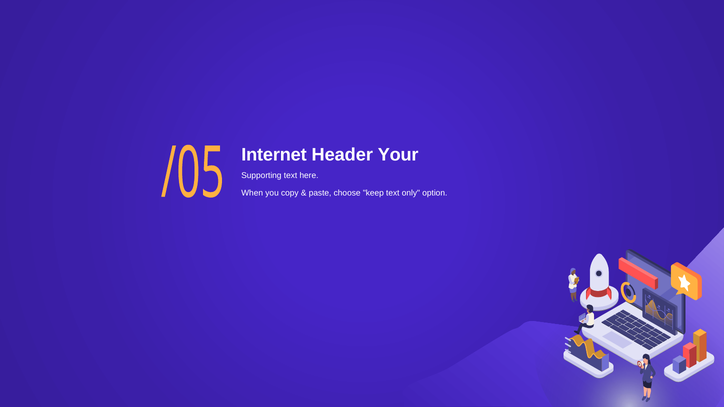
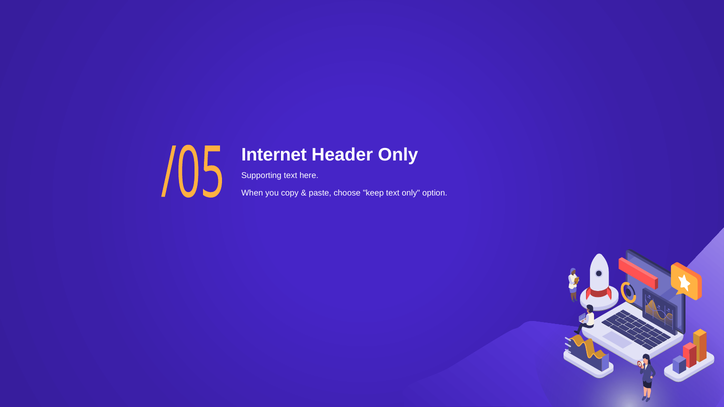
Header Your: Your -> Only
